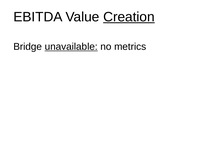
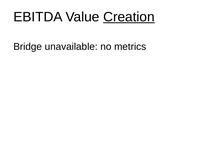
unavailable underline: present -> none
